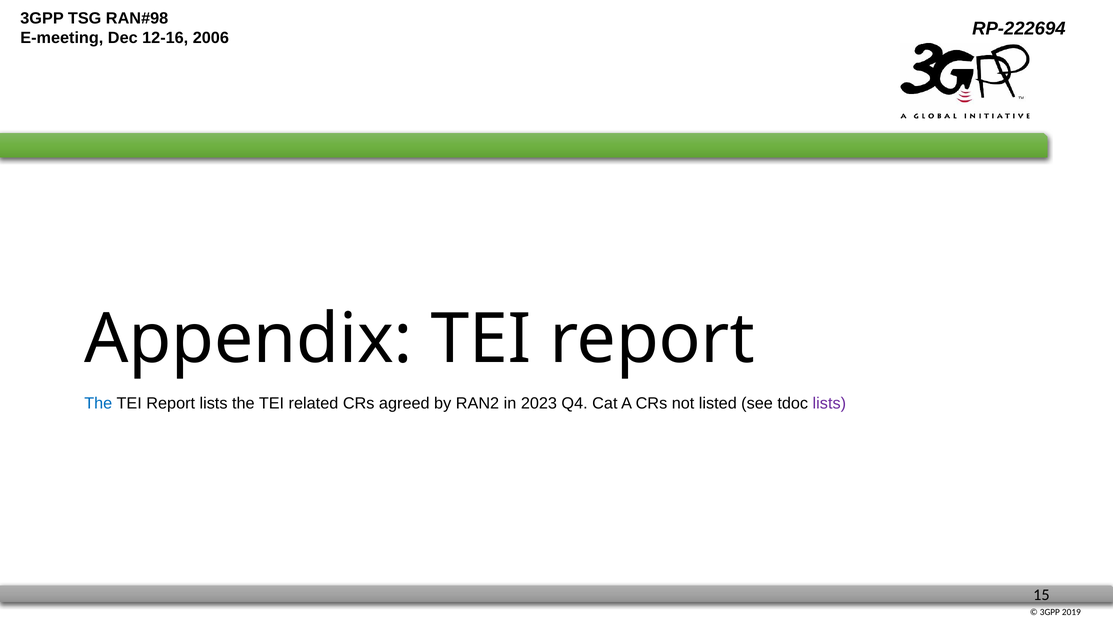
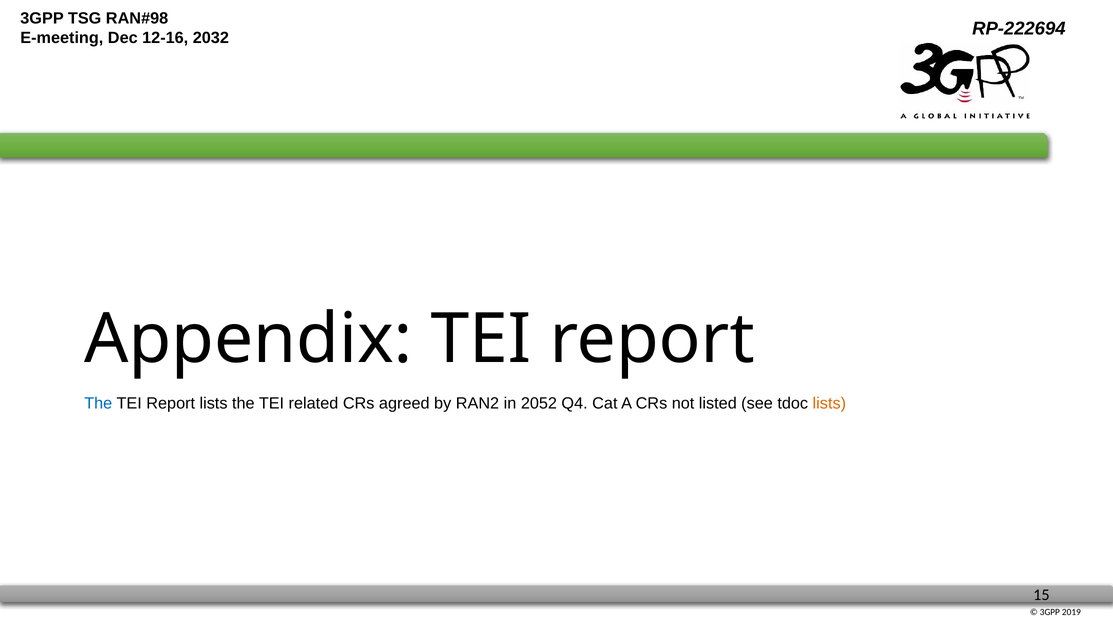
2006: 2006 -> 2032
2023: 2023 -> 2052
lists at (829, 403) colour: purple -> orange
